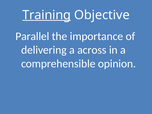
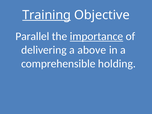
importance underline: none -> present
across: across -> above
opinion: opinion -> holding
